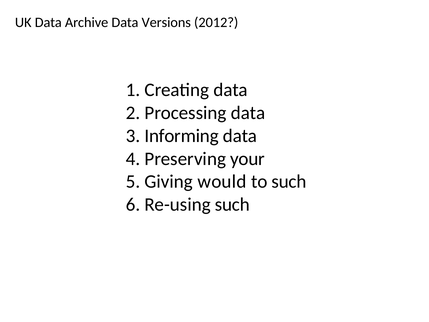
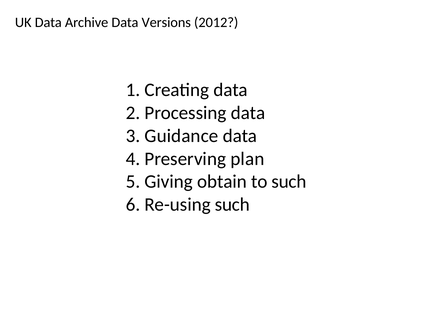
Informing: Informing -> Guidance
your: your -> plan
would: would -> obtain
